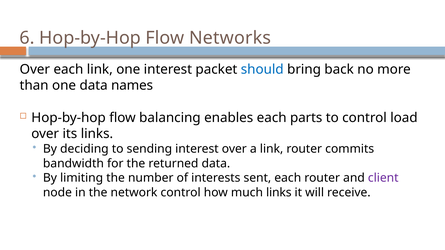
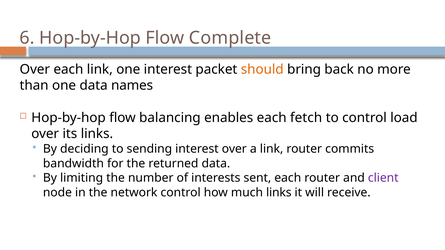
Networks: Networks -> Complete
should colour: blue -> orange
parts: parts -> fetch
